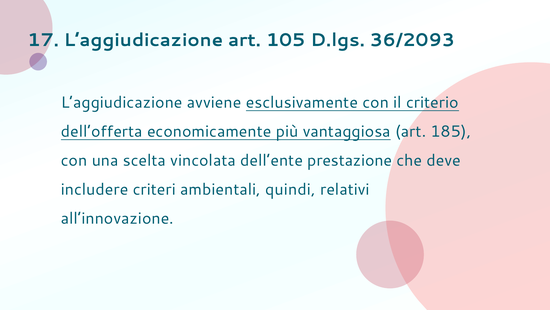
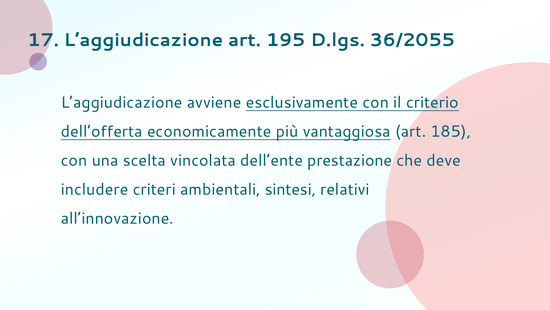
105: 105 -> 195
36/2093: 36/2093 -> 36/2055
quindi: quindi -> sintesi
